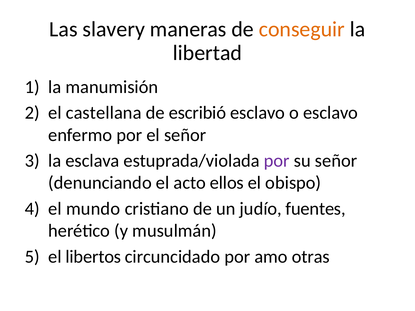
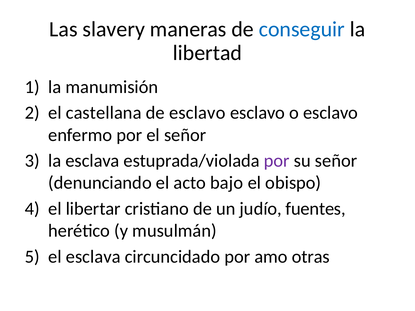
conseguir colour: orange -> blue
de escribió: escribió -> esclavo
ellos: ellos -> bajo
mundo: mundo -> libertar
el libertos: libertos -> esclava
